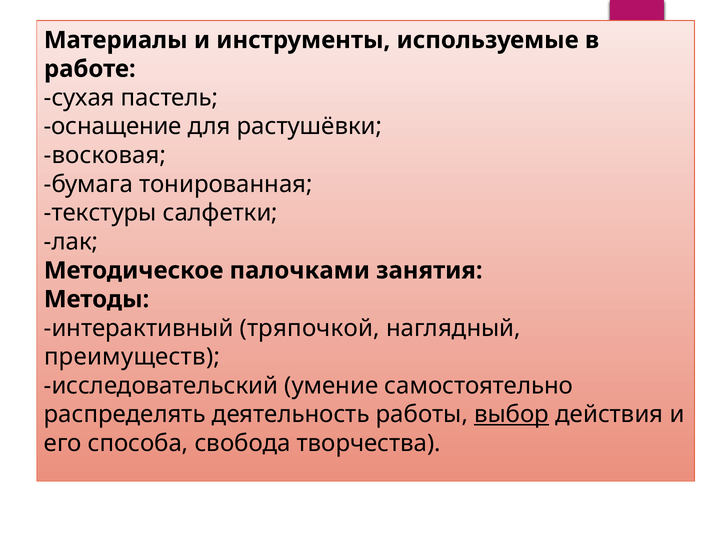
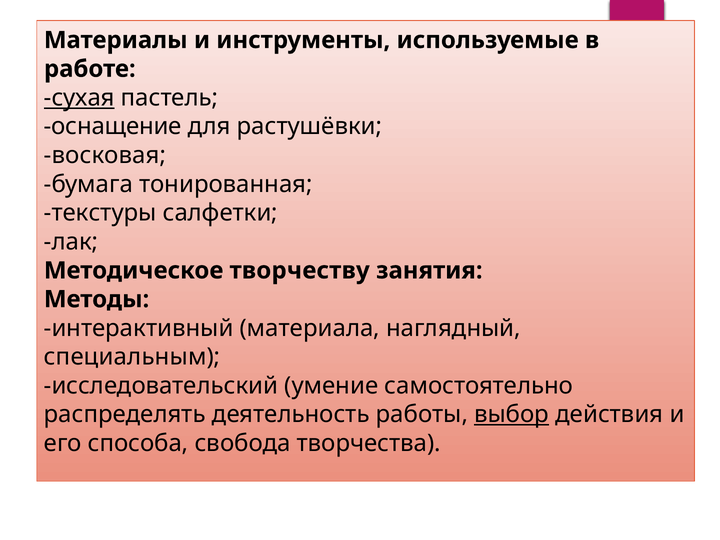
сухая underline: none -> present
палочками: палочками -> творчеству
тряпочкой: тряпочкой -> материала
преимуществ: преимуществ -> специальным
